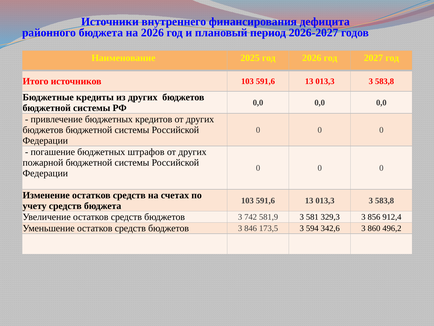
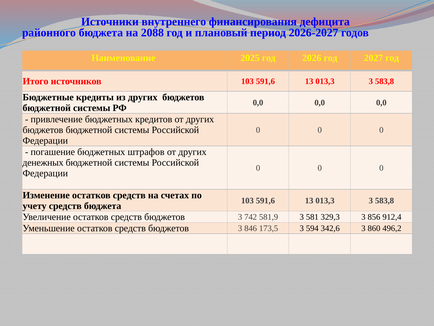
на 2026: 2026 -> 2088
пожарной: пожарной -> денежных
